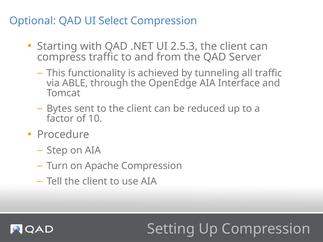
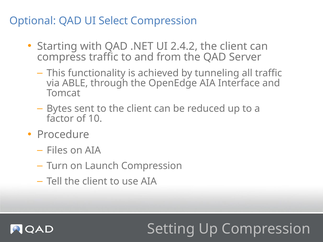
2.5.3: 2.5.3 -> 2.4.2
Step: Step -> Files
Apache: Apache -> Launch
